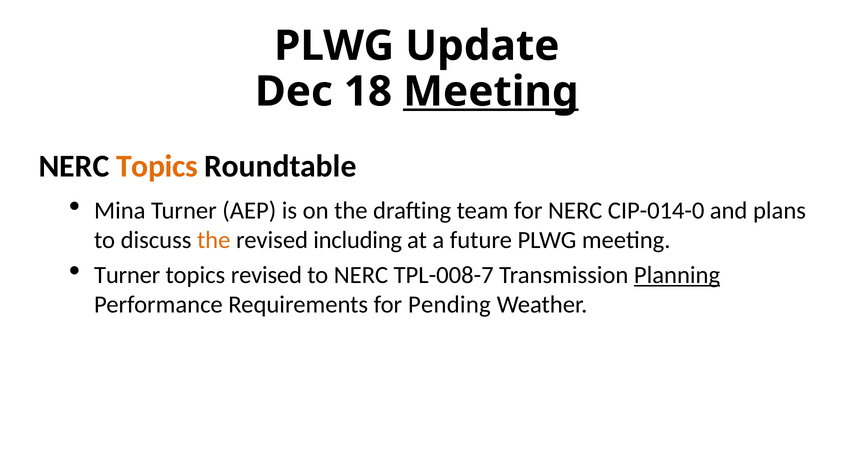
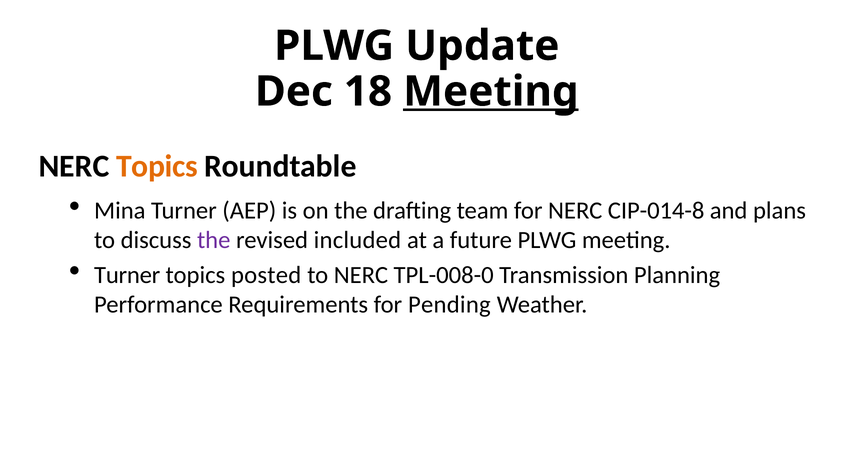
CIP-014-0: CIP-014-0 -> CIP-014-8
the at (214, 240) colour: orange -> purple
including: including -> included
topics revised: revised -> posted
TPL-008-7: TPL-008-7 -> TPL-008-0
Planning underline: present -> none
